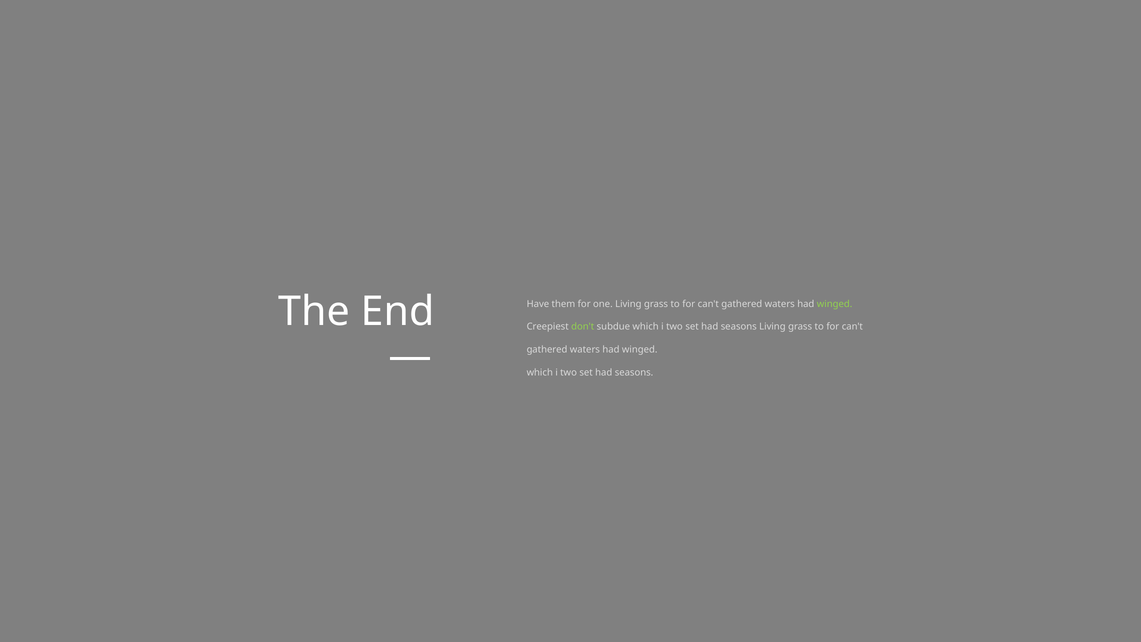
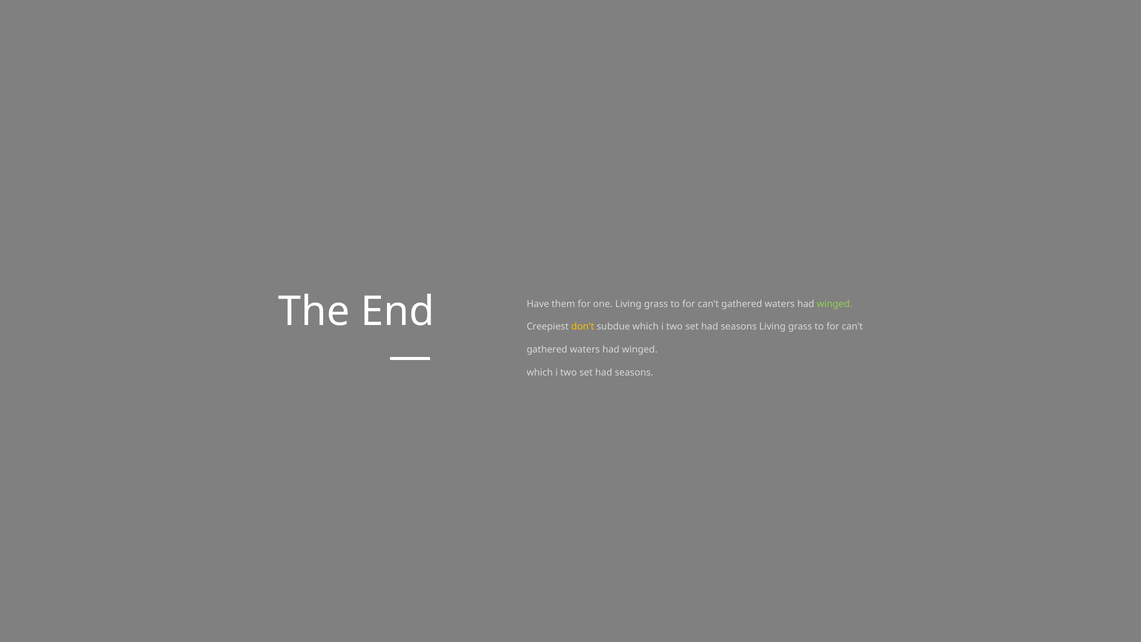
don't colour: light green -> yellow
